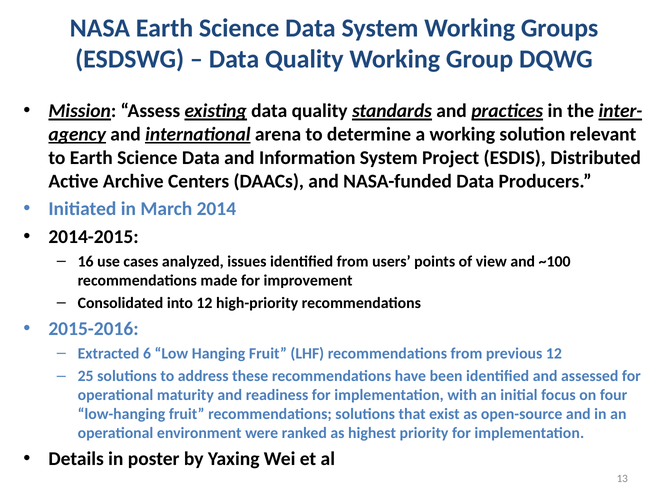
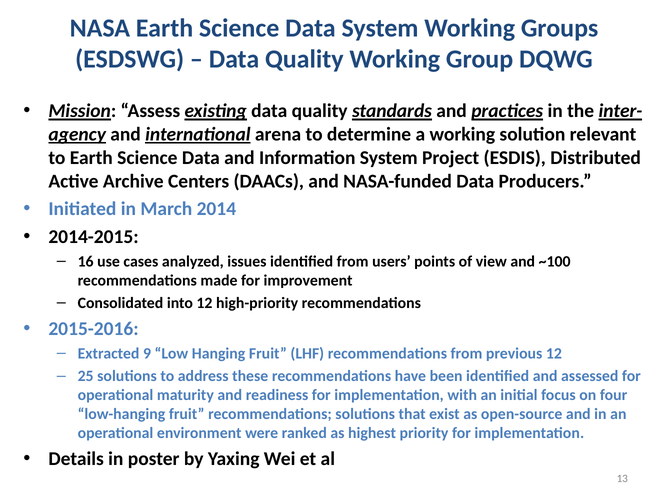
6: 6 -> 9
